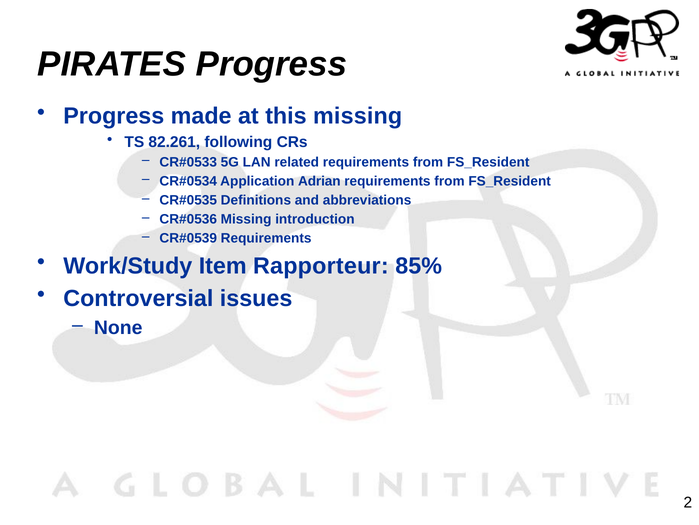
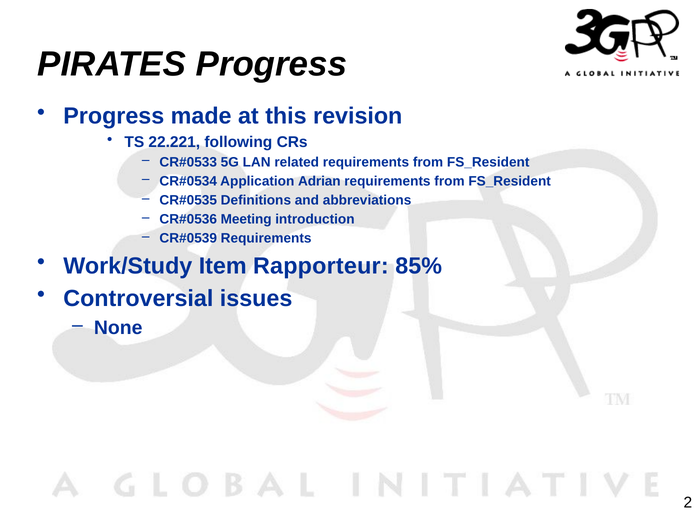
this missing: missing -> revision
82.261: 82.261 -> 22.221
Missing at (246, 219): Missing -> Meeting
